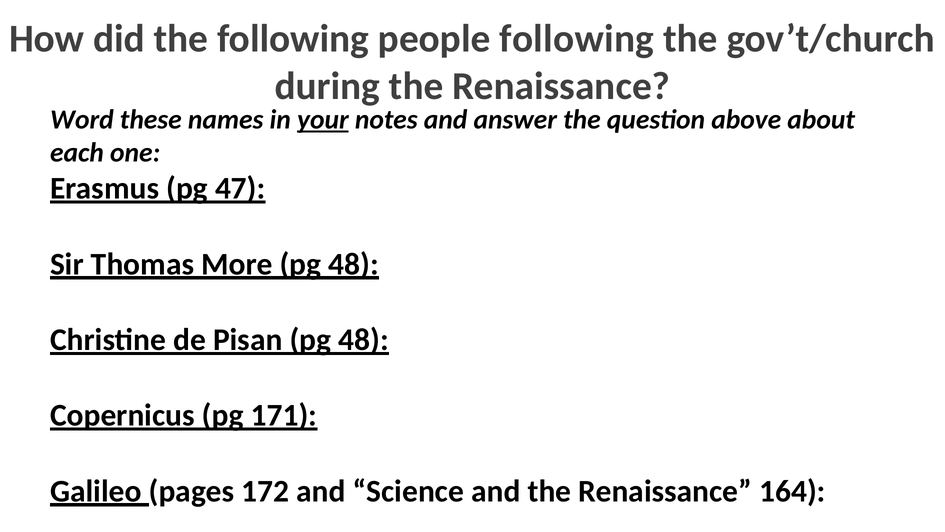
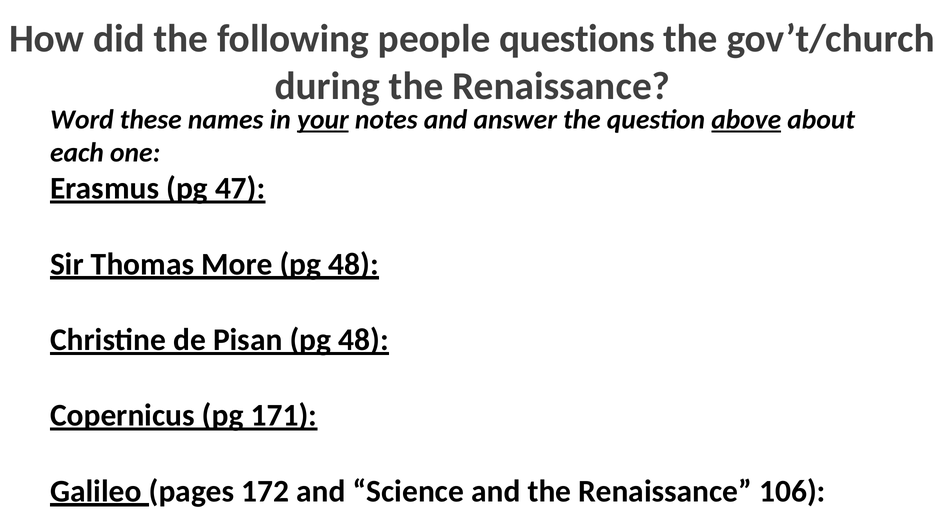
people following: following -> questions
above underline: none -> present
164: 164 -> 106
